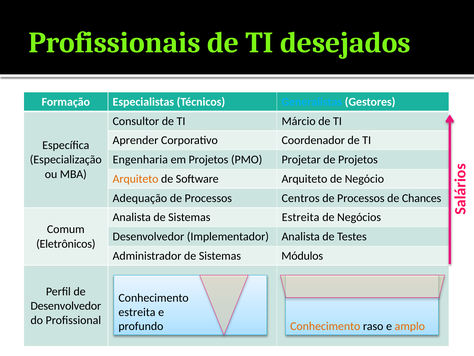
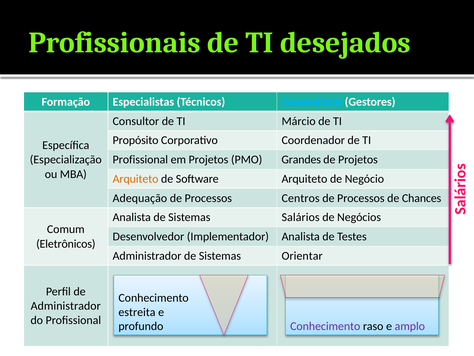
Aprender: Aprender -> Propósito
Engenharia at (140, 159): Engenharia -> Profissional
Projetar: Projetar -> Grandes
Sistemas Estreita: Estreita -> Salários
Módulos: Módulos -> Orientar
Desenvolvedor at (66, 305): Desenvolvedor -> Administrador
Conhecimento at (325, 326) colour: orange -> purple
amplo colour: orange -> purple
